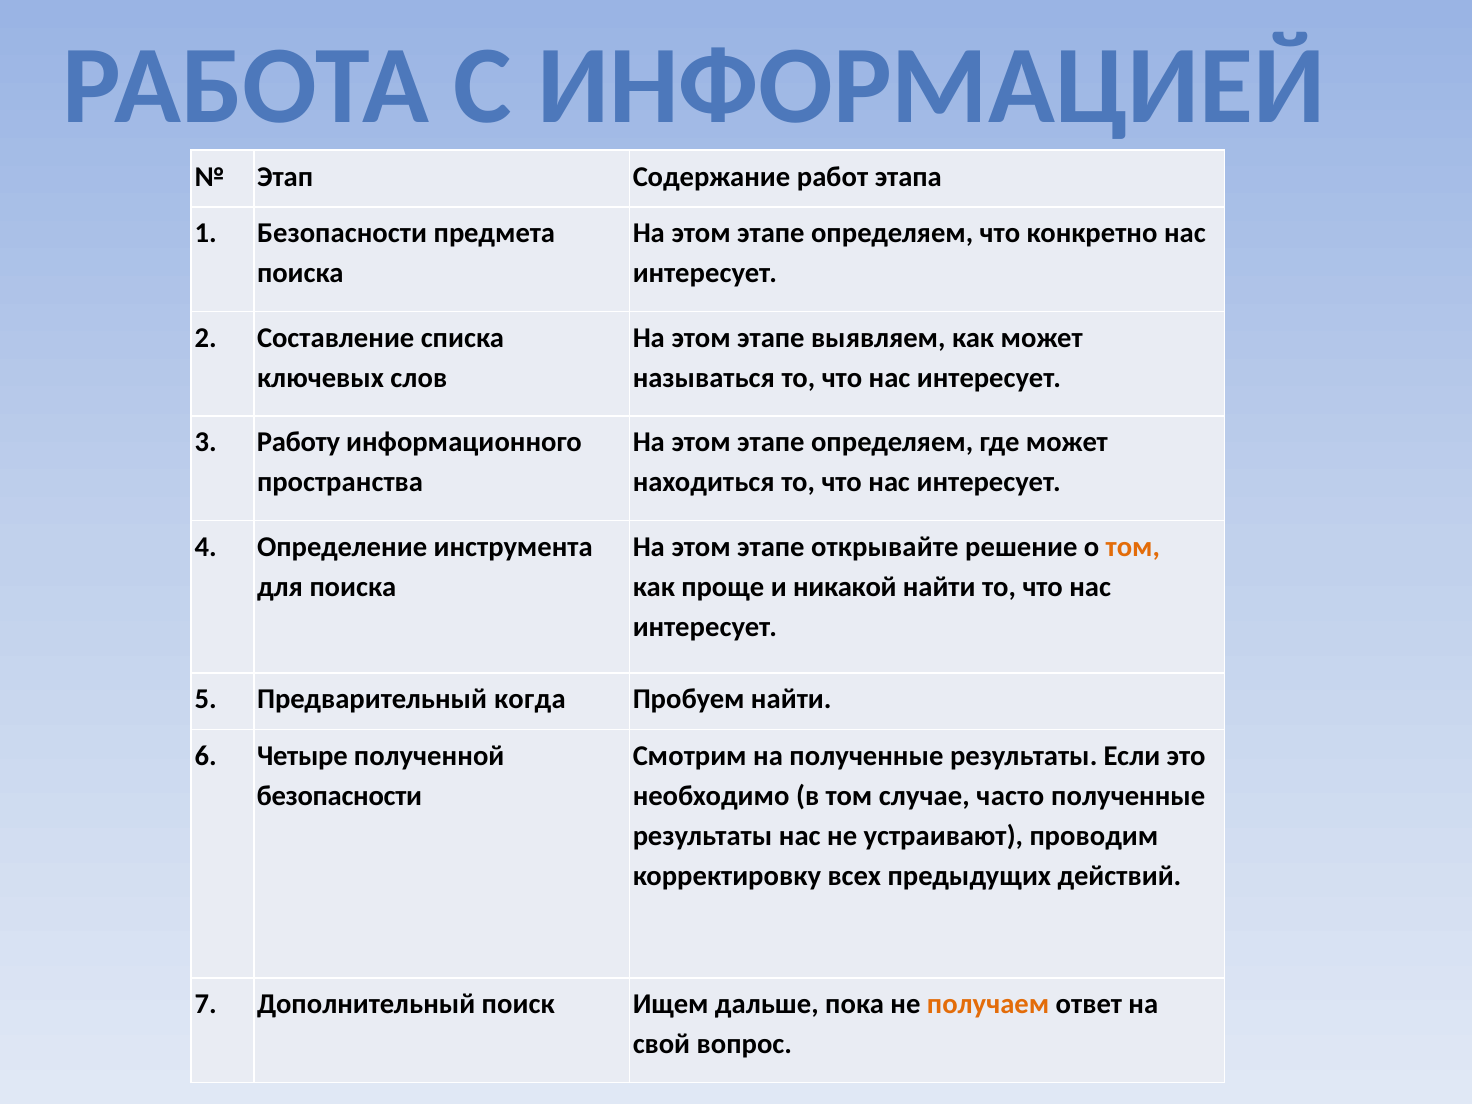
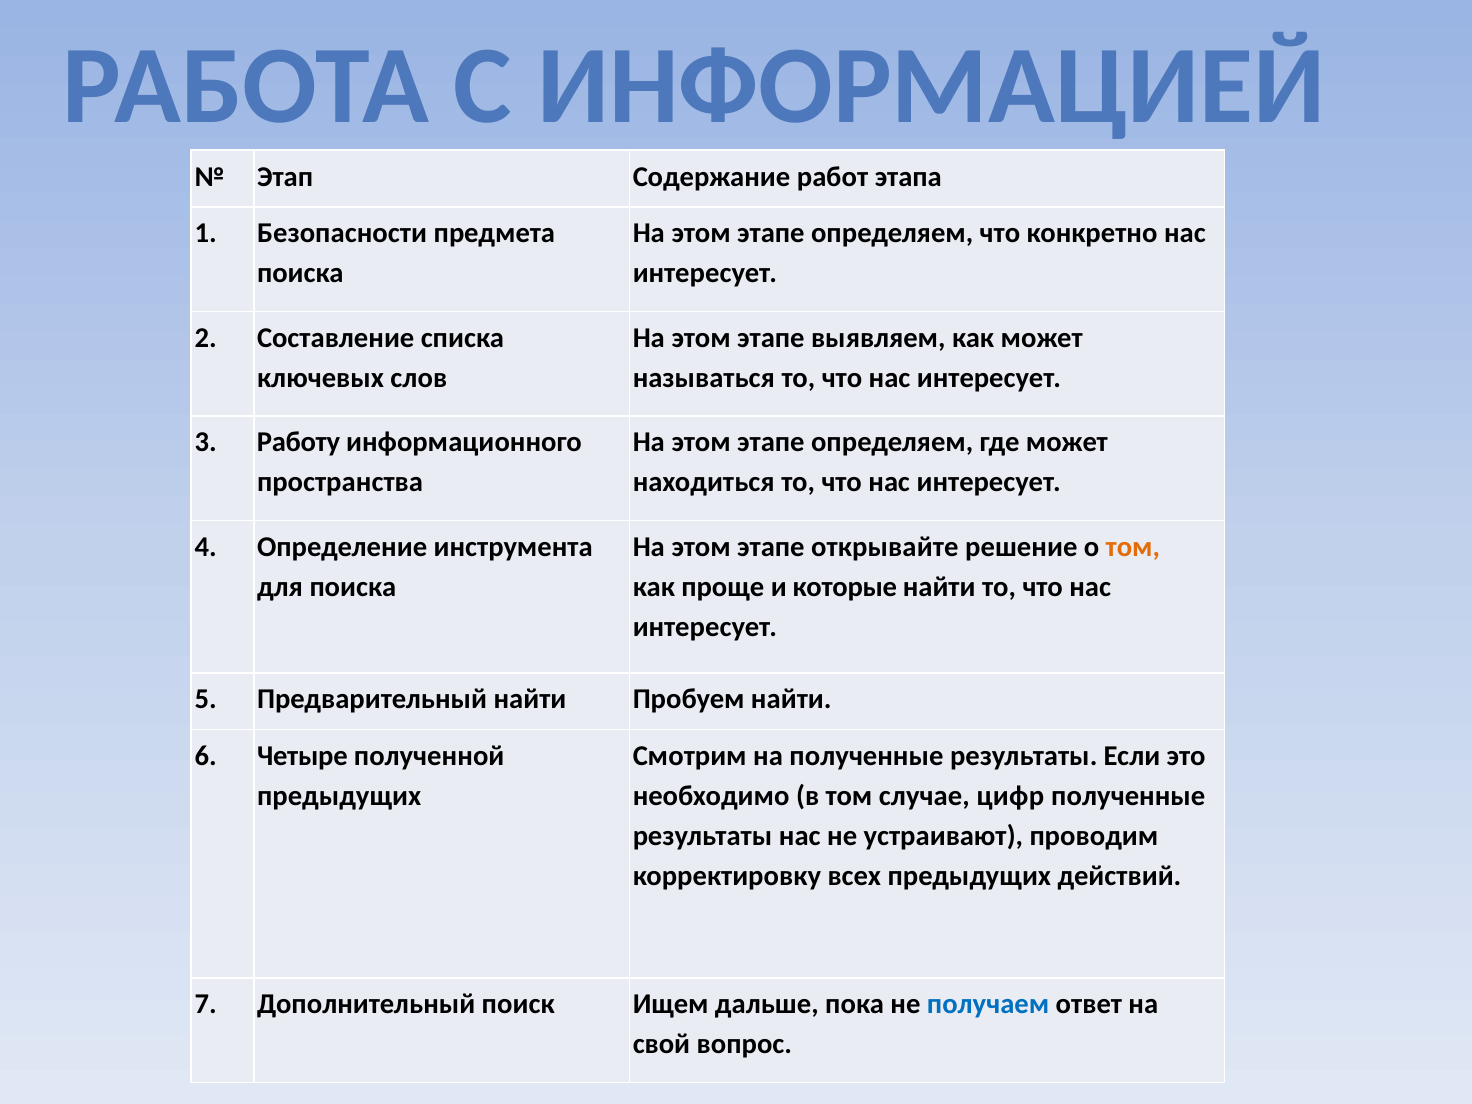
никакой: никакой -> которые
Предварительный когда: когда -> найти
безопасности at (339, 796): безопасности -> предыдущих
часто: часто -> цифр
получаем colour: orange -> blue
